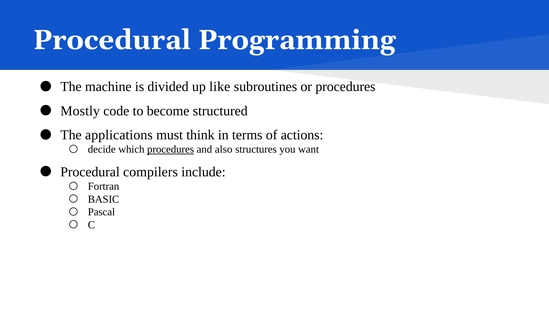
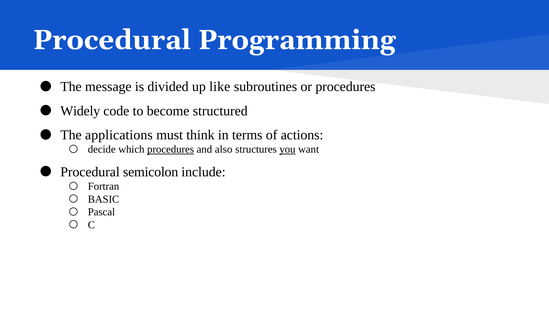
machine: machine -> message
Mostly: Mostly -> Widely
you underline: none -> present
compilers: compilers -> semicolon
